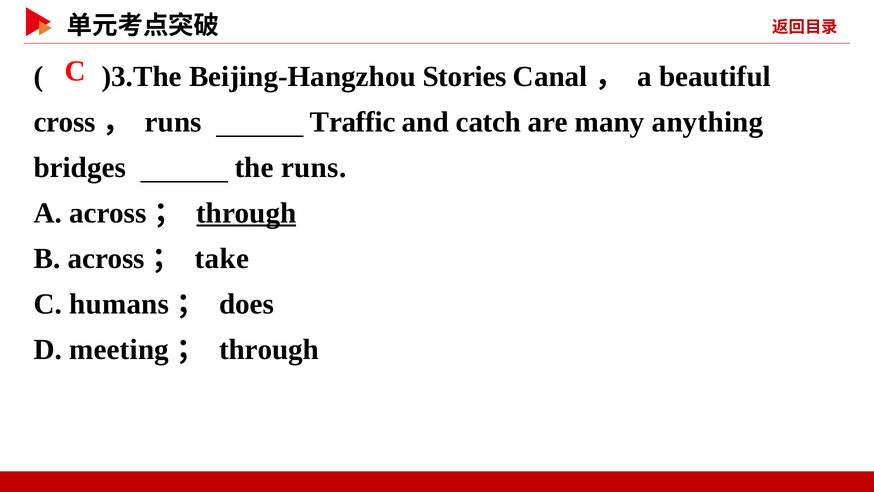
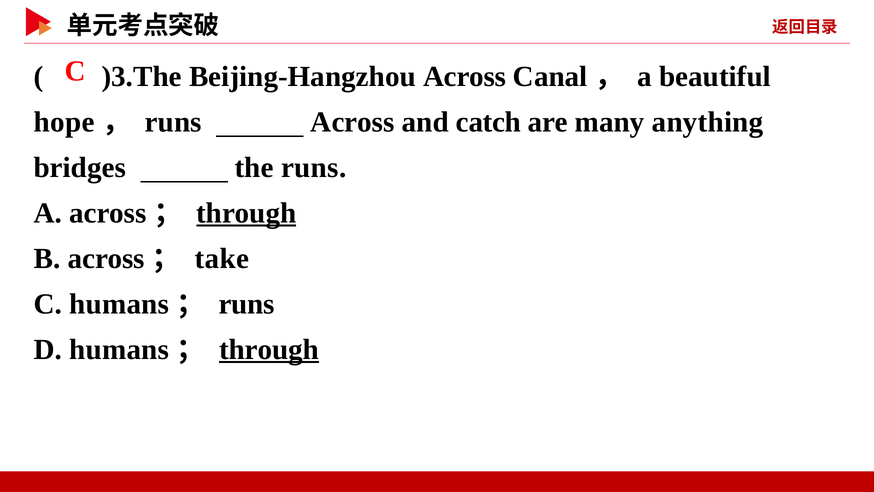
Beijing-Hangzhou Stories: Stories -> Across
cross: cross -> hope
runs Traffic: Traffic -> Across
does at (247, 304): does -> runs
D meeting: meeting -> humans
through at (269, 349) underline: none -> present
